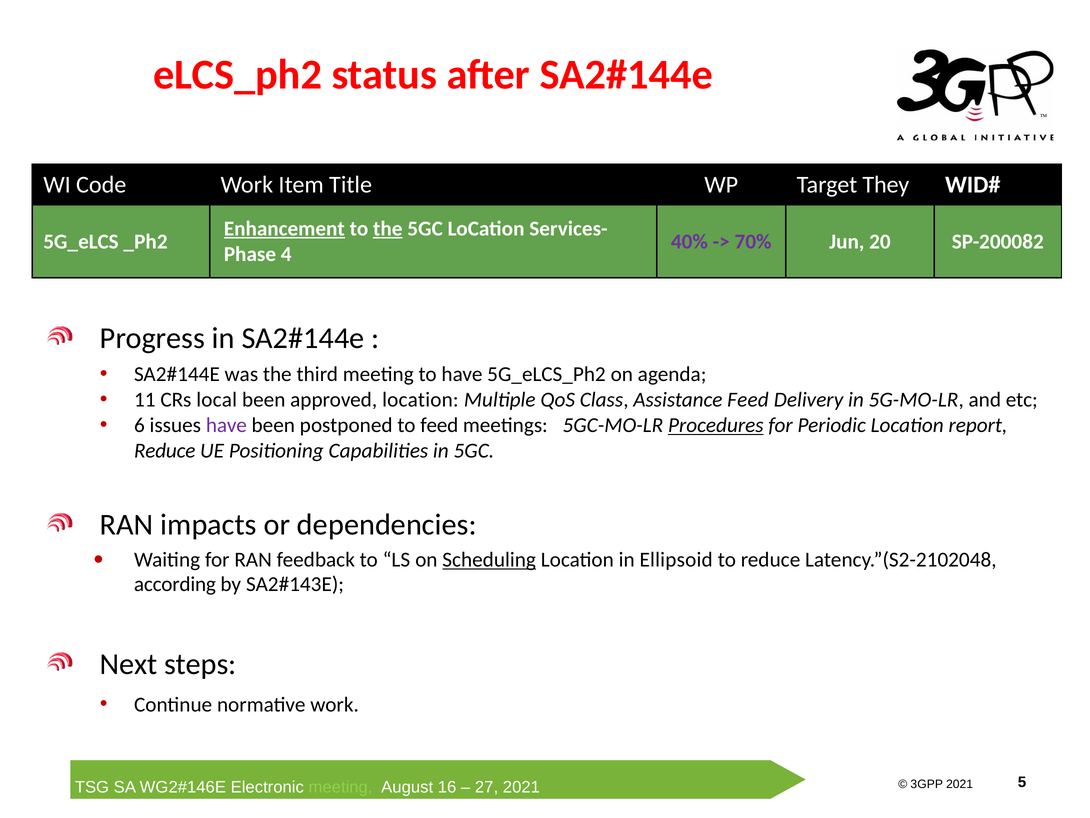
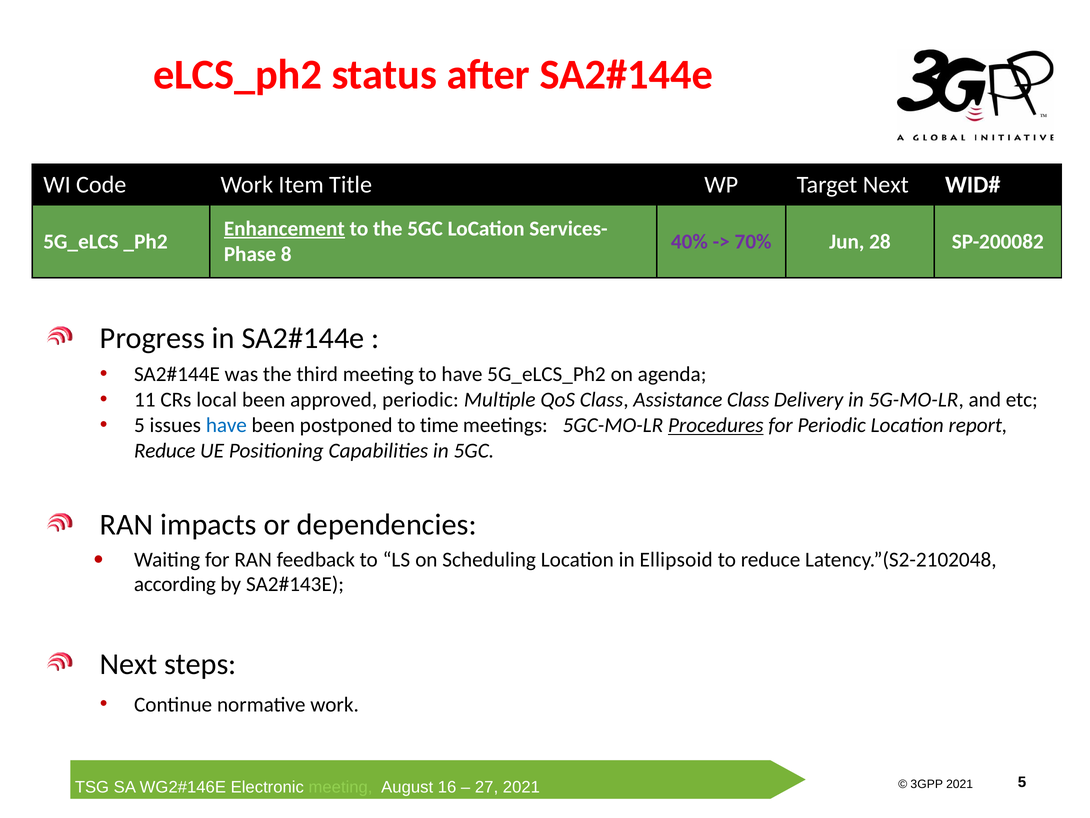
Target They: They -> Next
the at (388, 229) underline: present -> none
20: 20 -> 28
4: 4 -> 8
approved location: location -> periodic
Assistance Feed: Feed -> Class
6 at (139, 425): 6 -> 5
have at (226, 425) colour: purple -> blue
to feed: feed -> time
Scheduling underline: present -> none
